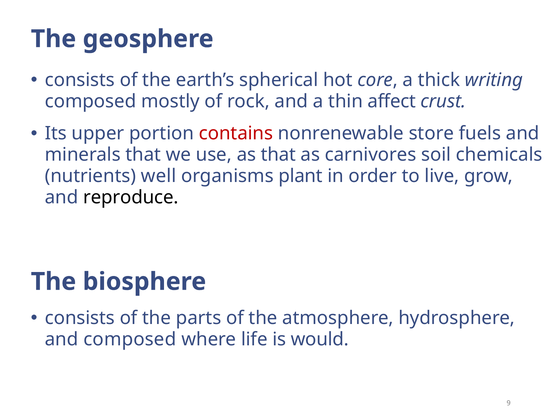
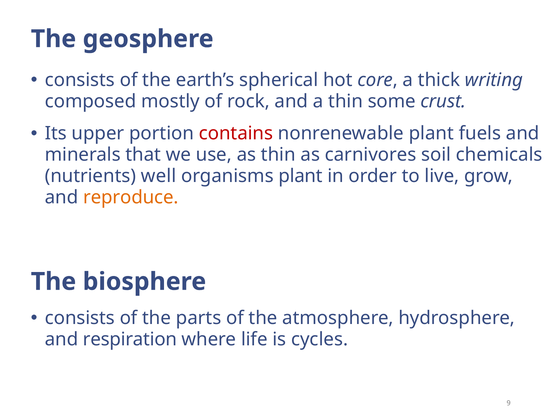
affect: affect -> some
nonrenewable store: store -> plant
as that: that -> thin
reproduce colour: black -> orange
and composed: composed -> respiration
would: would -> cycles
